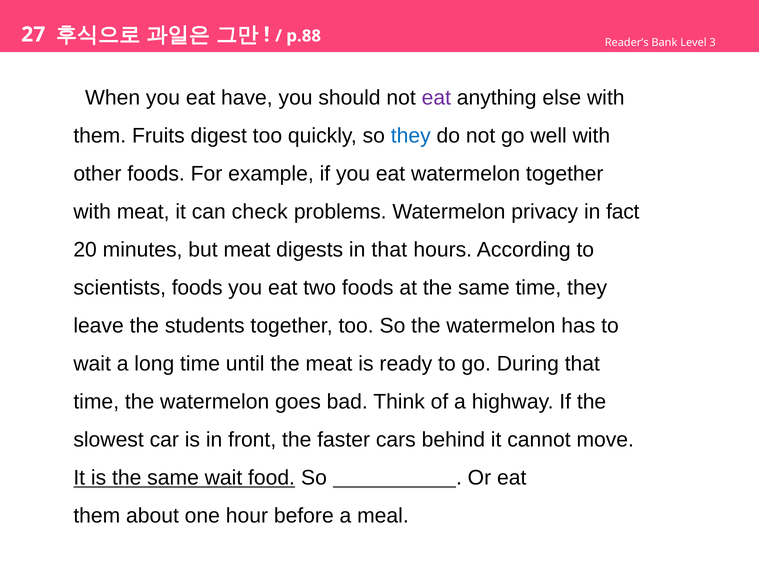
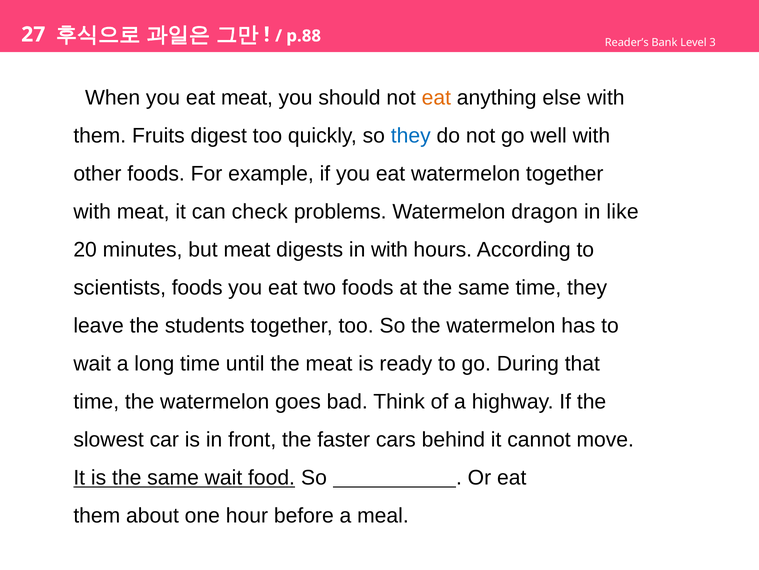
eat have: have -> meat
eat at (436, 98) colour: purple -> orange
privacy: privacy -> dragon
fact: fact -> like
in that: that -> with
